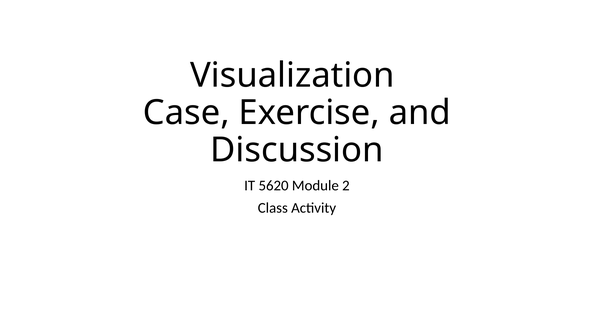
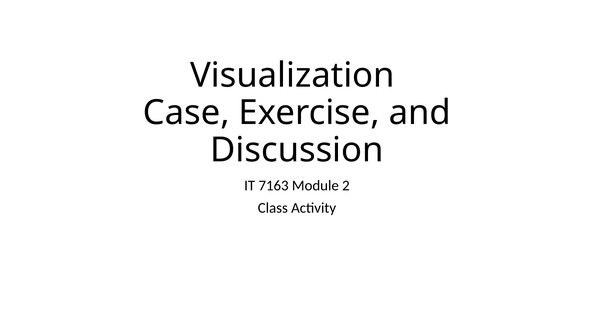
5620: 5620 -> 7163
